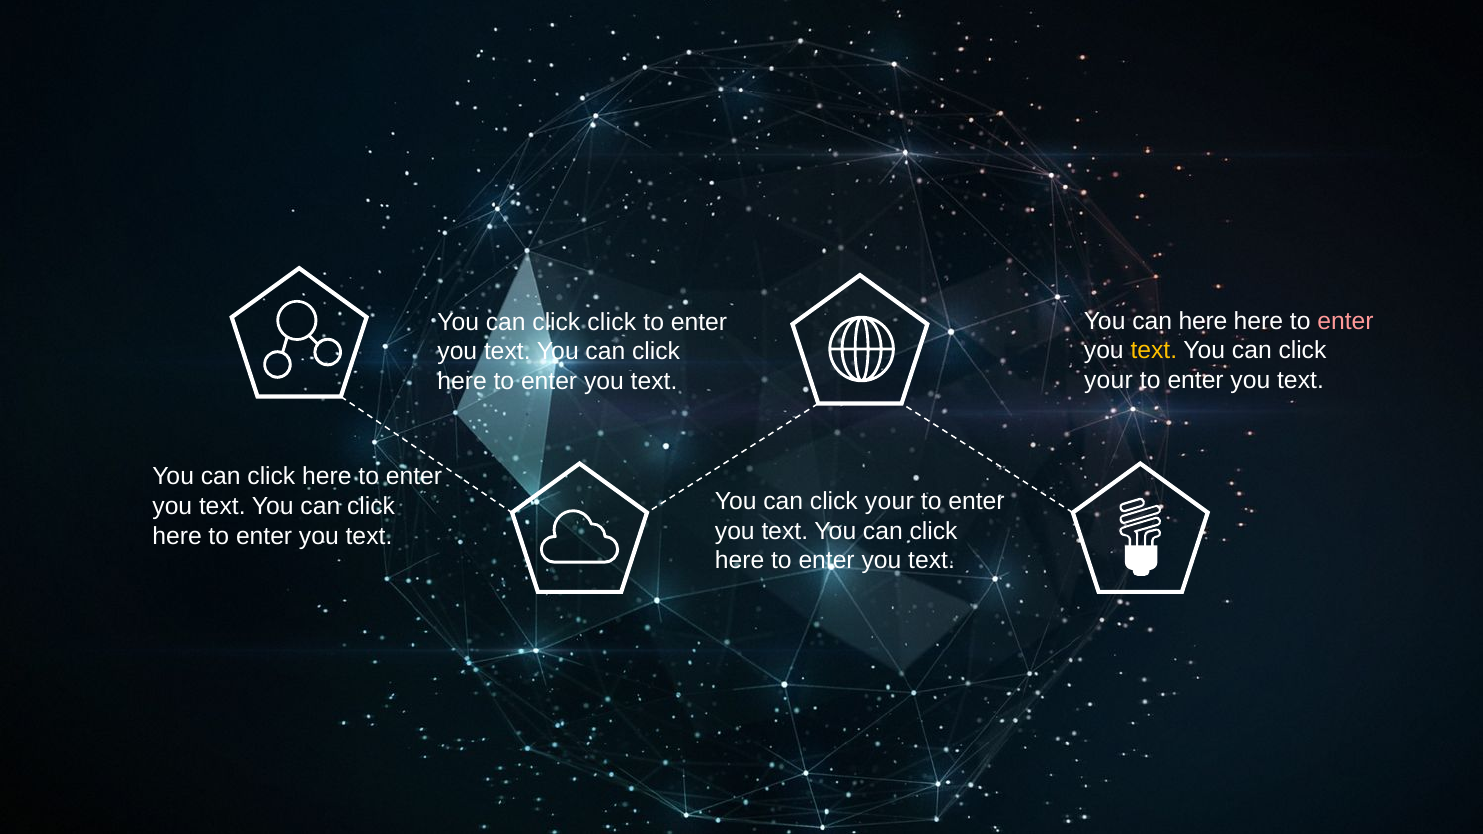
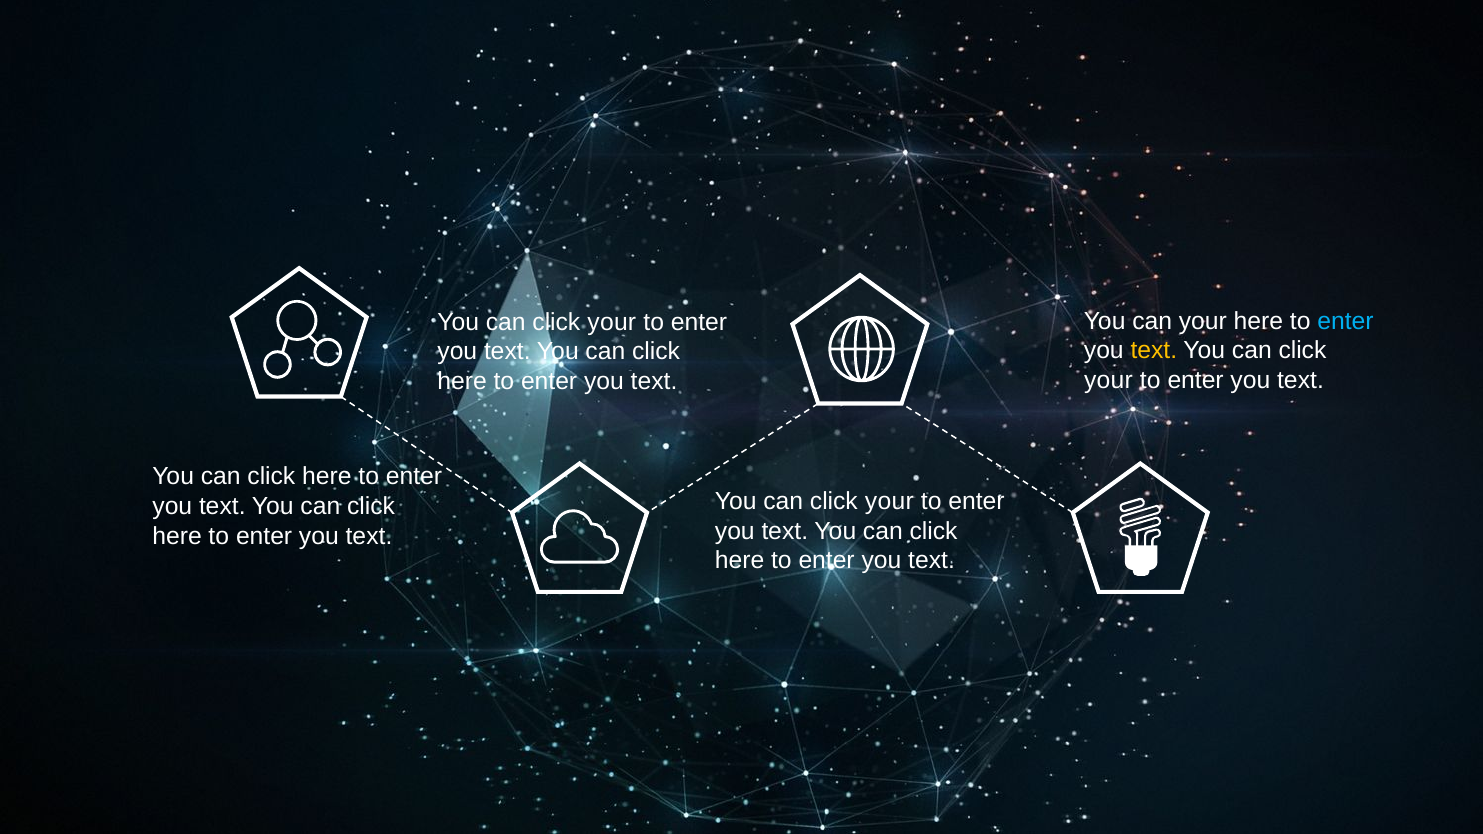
can here: here -> your
enter at (1345, 321) colour: pink -> light blue
click at (612, 322): click -> your
